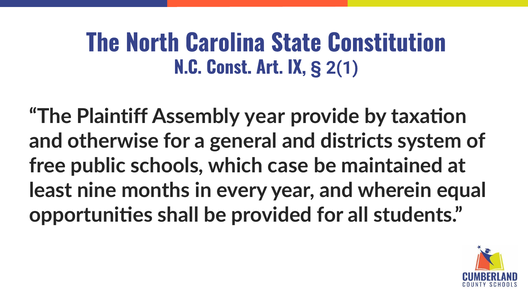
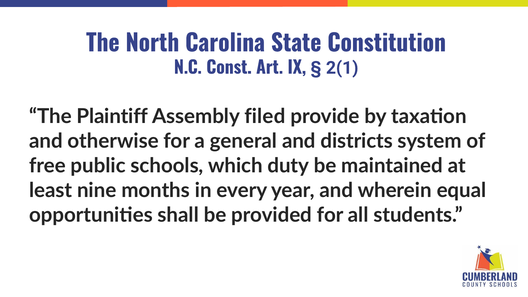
Assembly year: year -> filed
case: case -> duty
